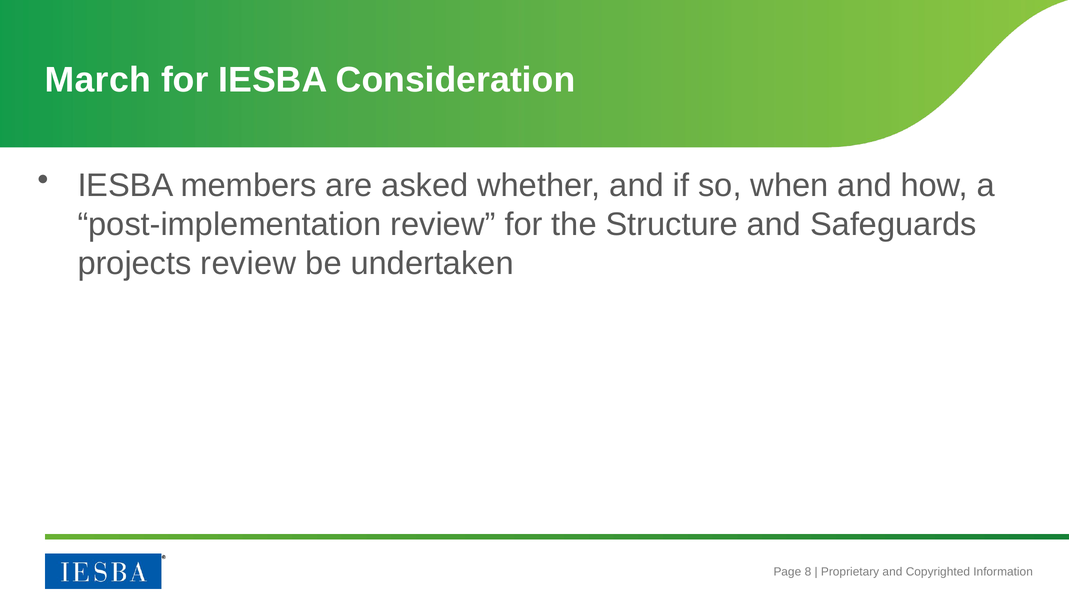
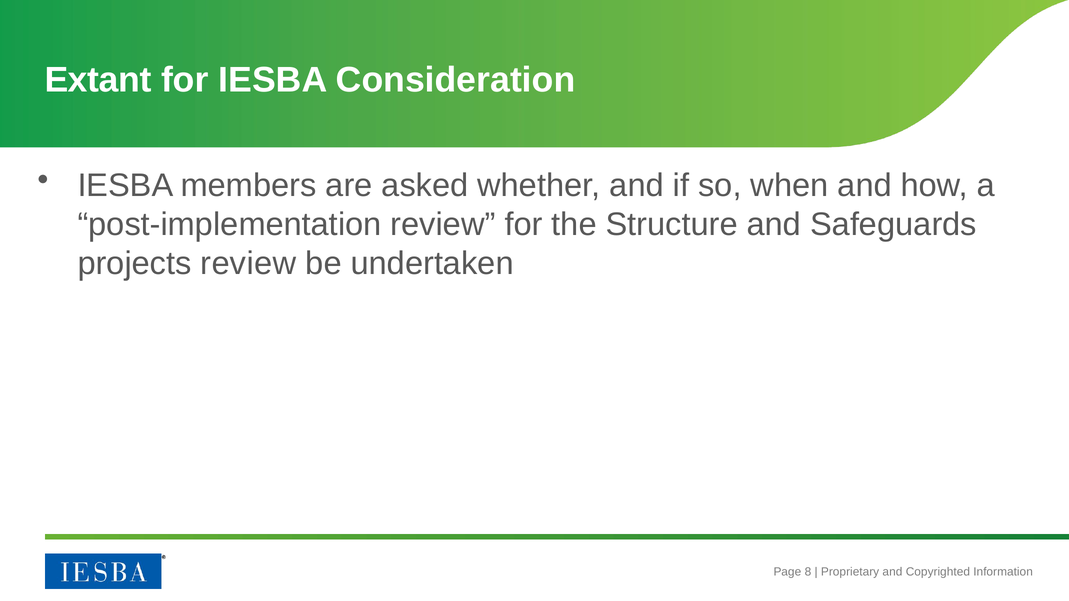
March: March -> Extant
